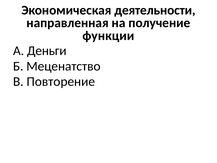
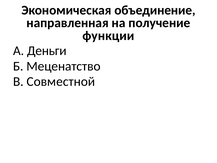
деятельности: деятельности -> объединение
Повторение: Повторение -> Совместной
